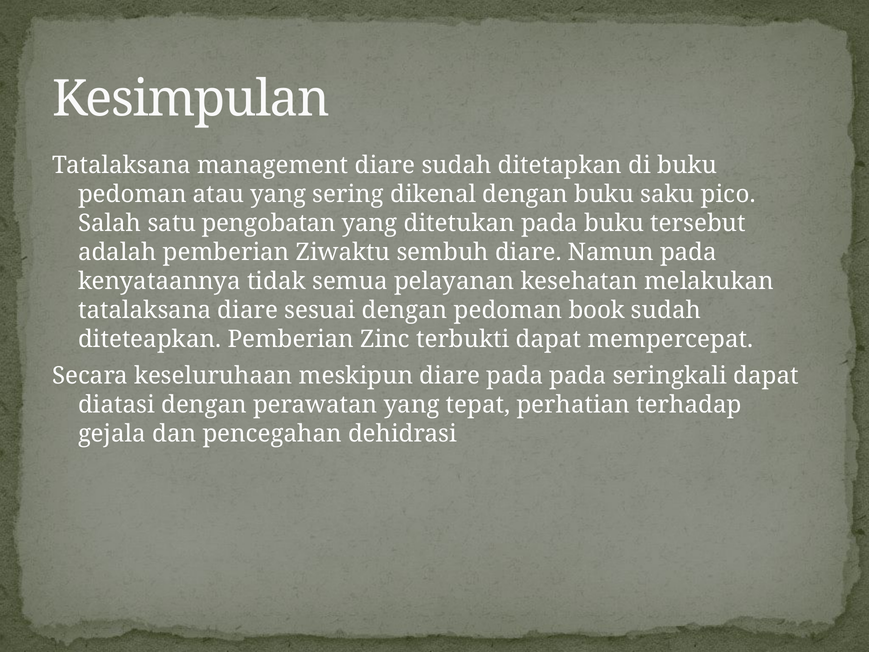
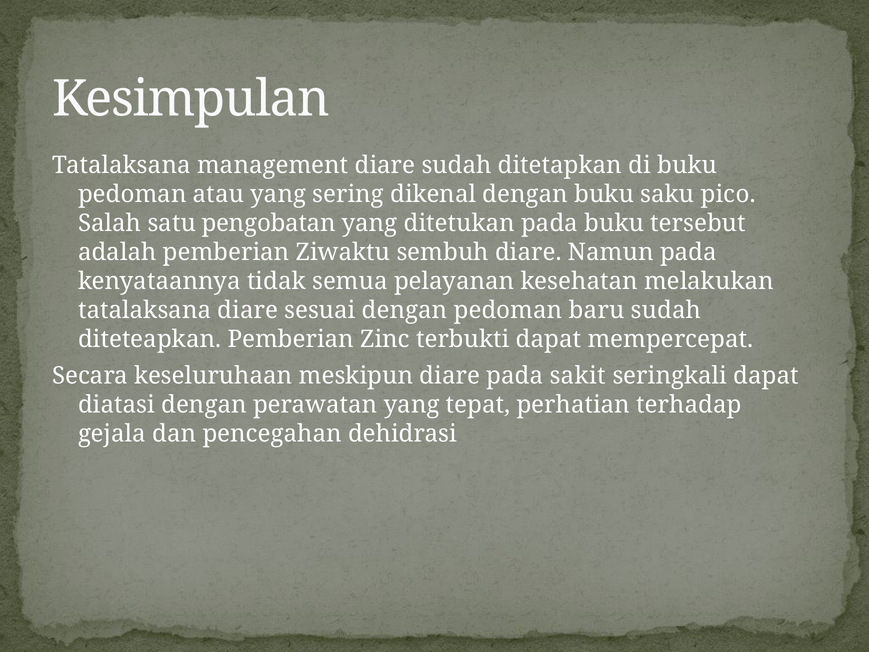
book: book -> baru
pada pada: pada -> sakit
